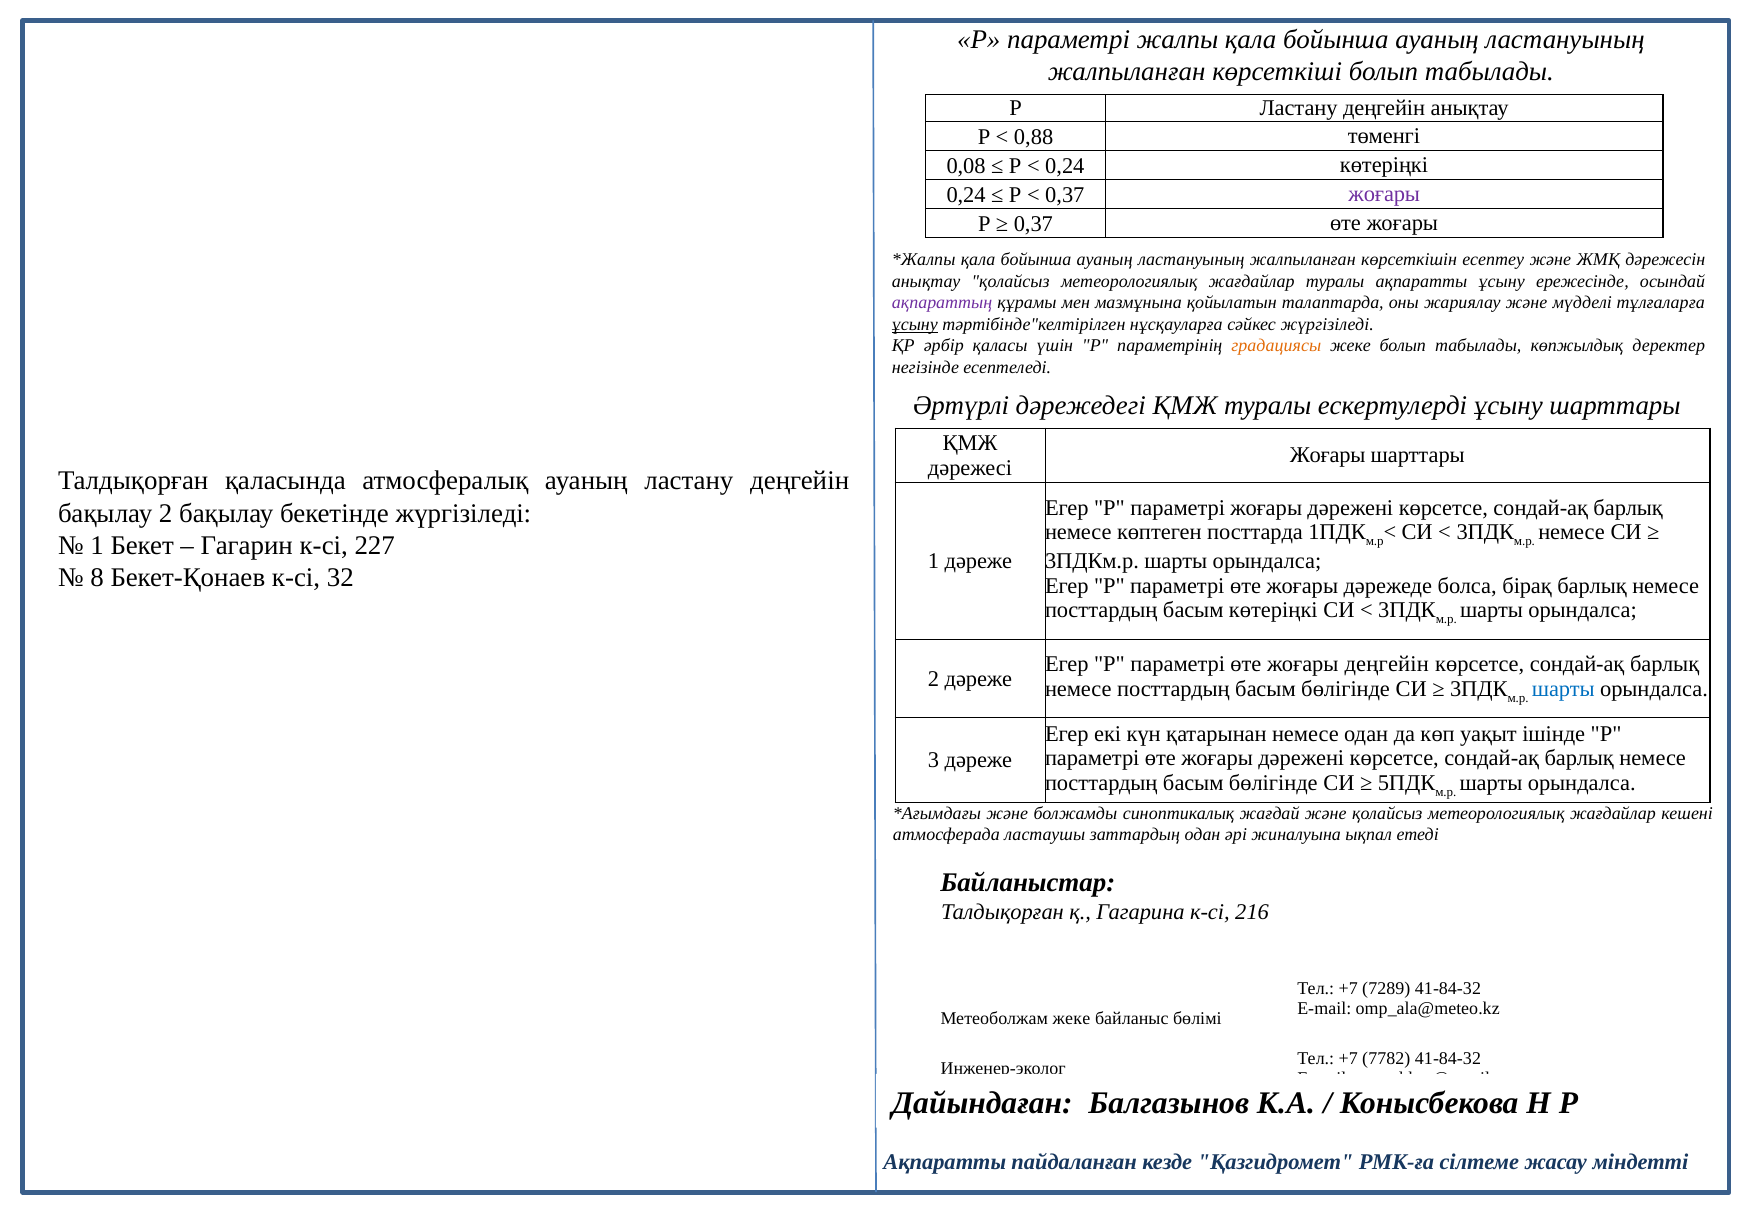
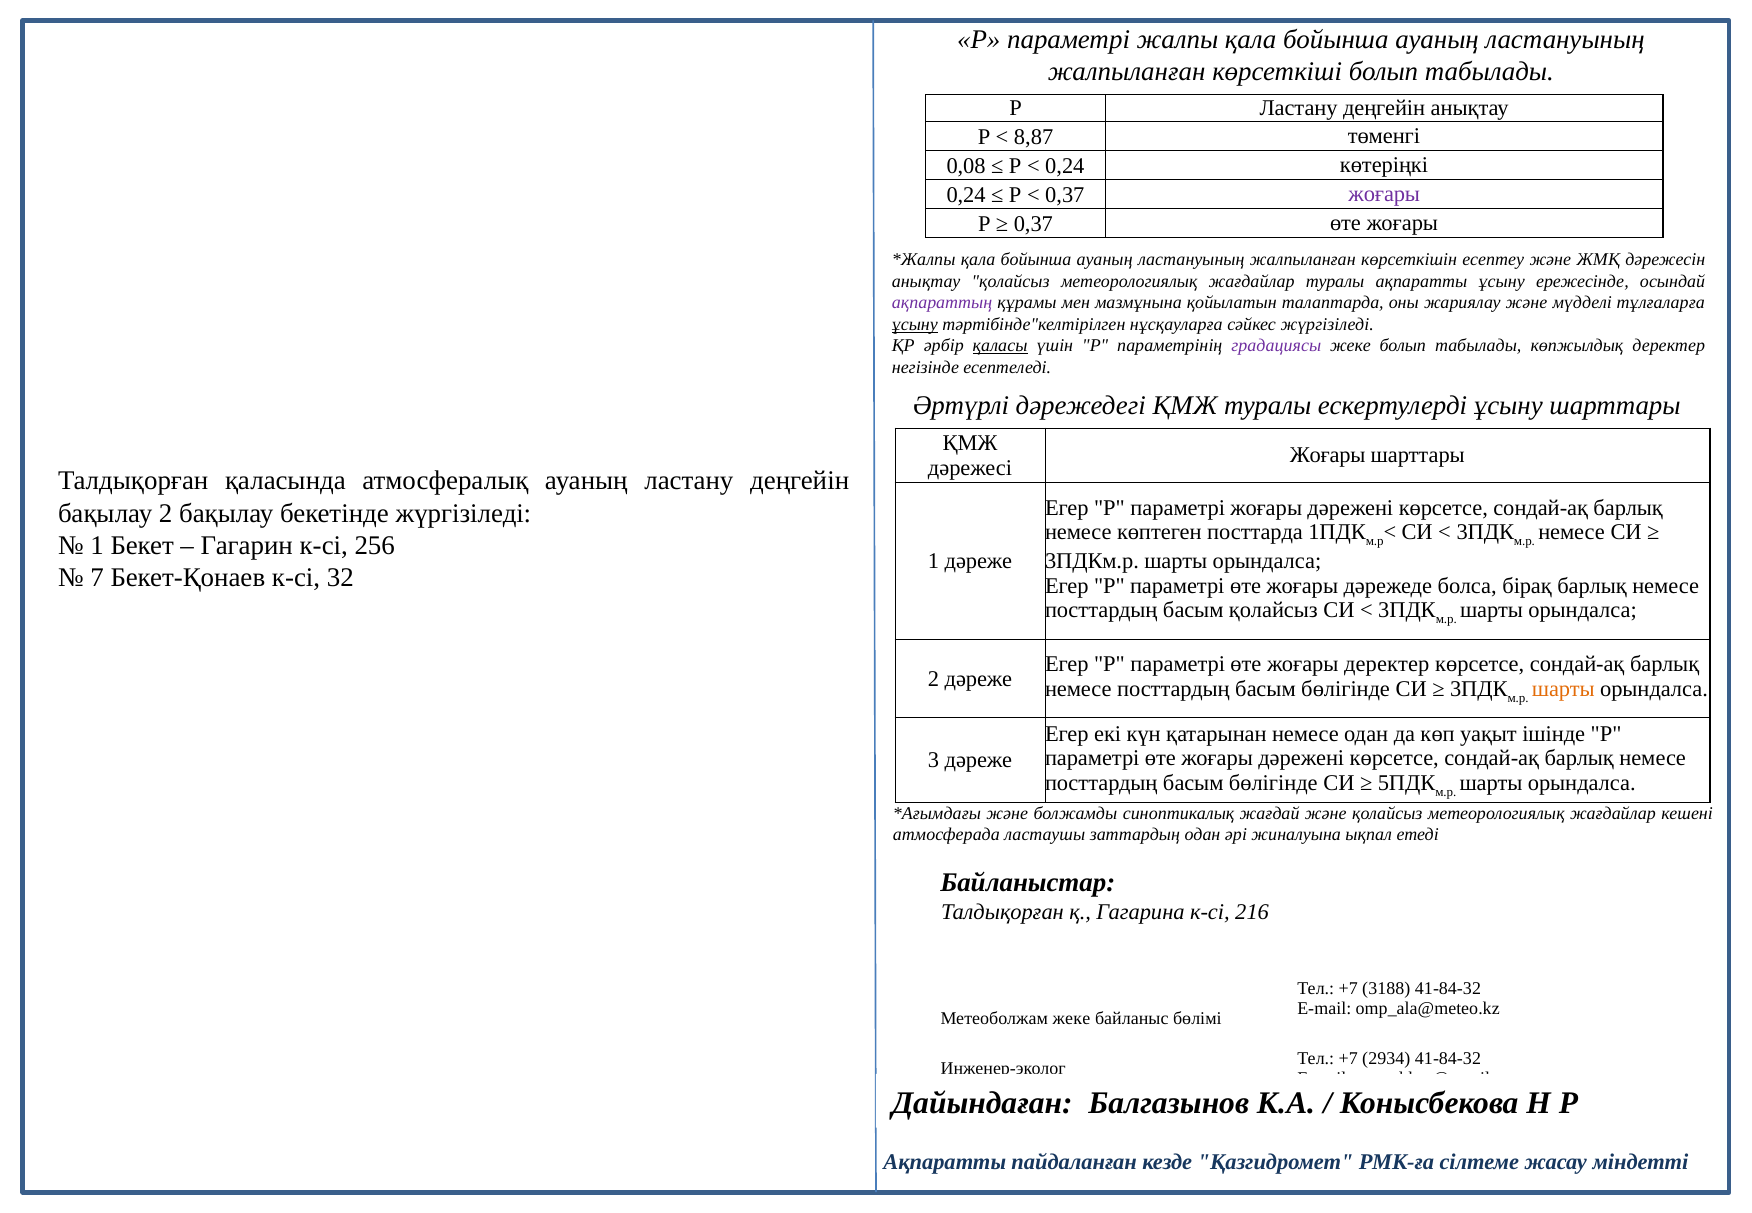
0,88: 0,88 -> 8,87
қаласы underline: none -> present
градациясы colour: orange -> purple
227: 227 -> 256
8: 8 -> 7
басым көтеріңкі: көтеріңкі -> қолайсыз
жоғары деңгейін: деңгейін -> деректер
шарты at (1563, 689) colour: blue -> orange
7289: 7289 -> 3188
7782: 7782 -> 2934
